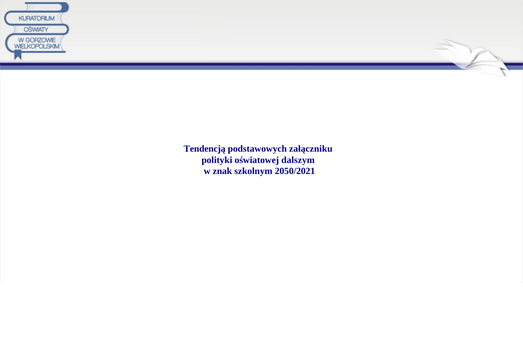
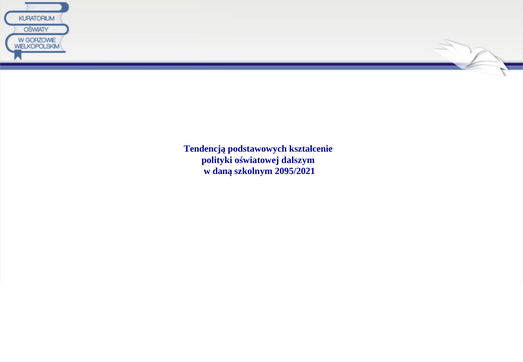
załączniku: załączniku -> kształcenie
znak: znak -> daną
2050/2021: 2050/2021 -> 2095/2021
